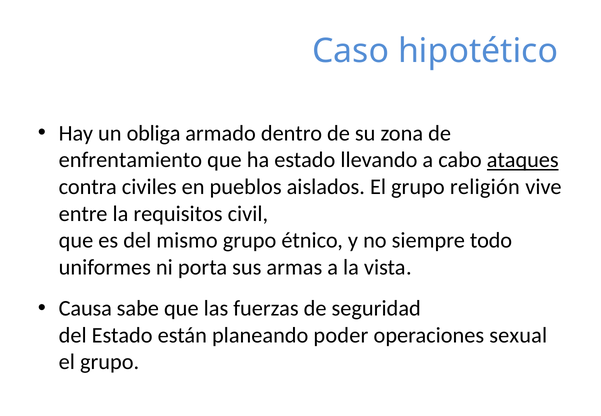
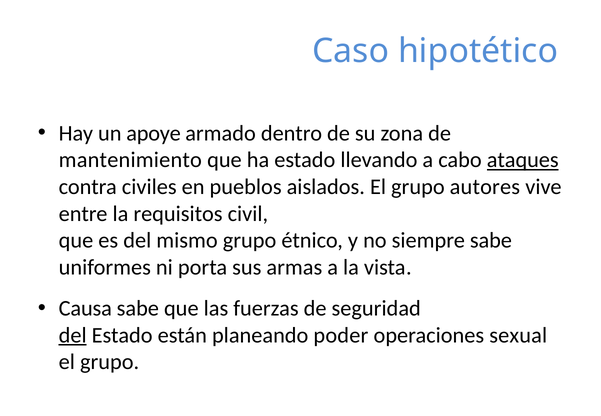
obliga: obliga -> apoye
enfrentamiento: enfrentamiento -> mantenimiento
religión: religión -> autores
siempre todo: todo -> sabe
del at (73, 335) underline: none -> present
